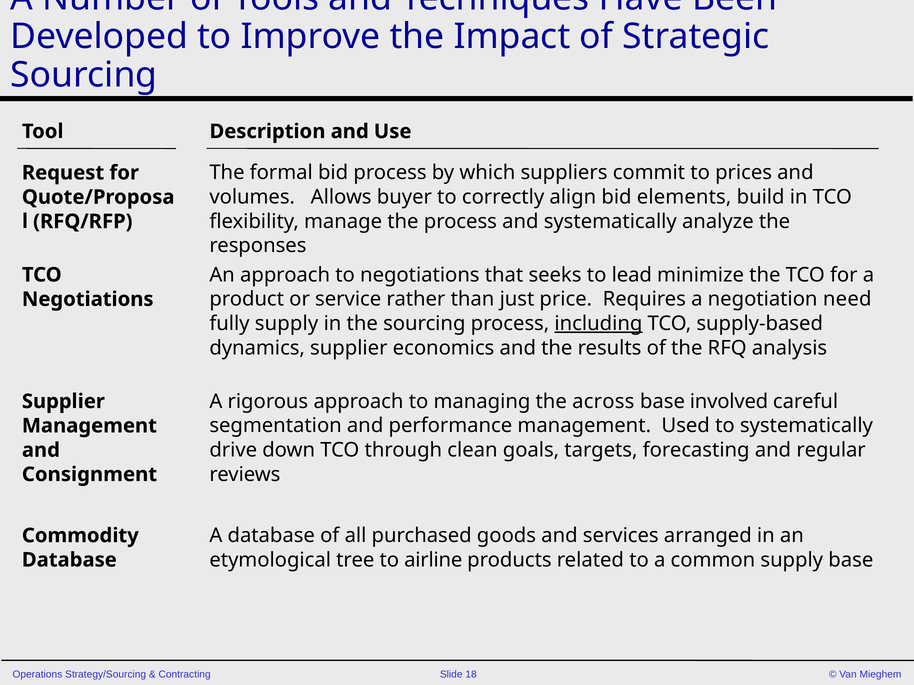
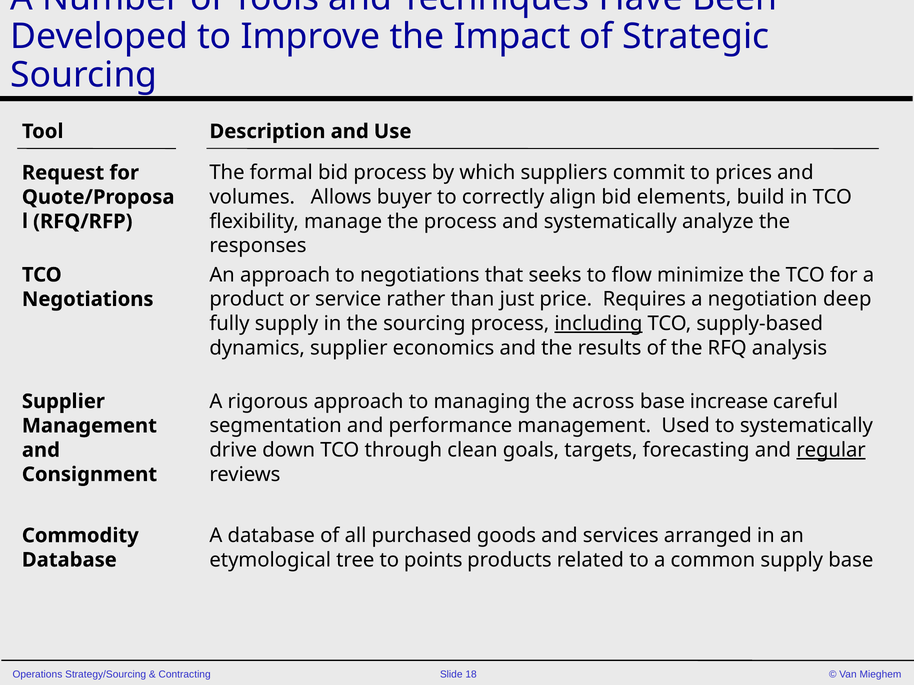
lead: lead -> flow
need: need -> deep
involved: involved -> increase
regular underline: none -> present
airline: airline -> points
